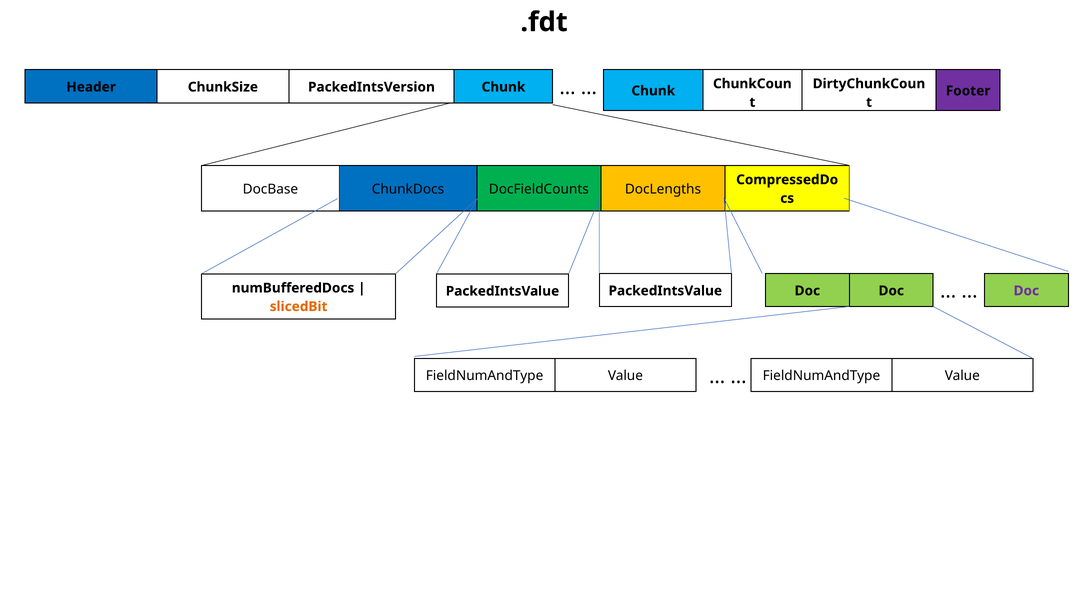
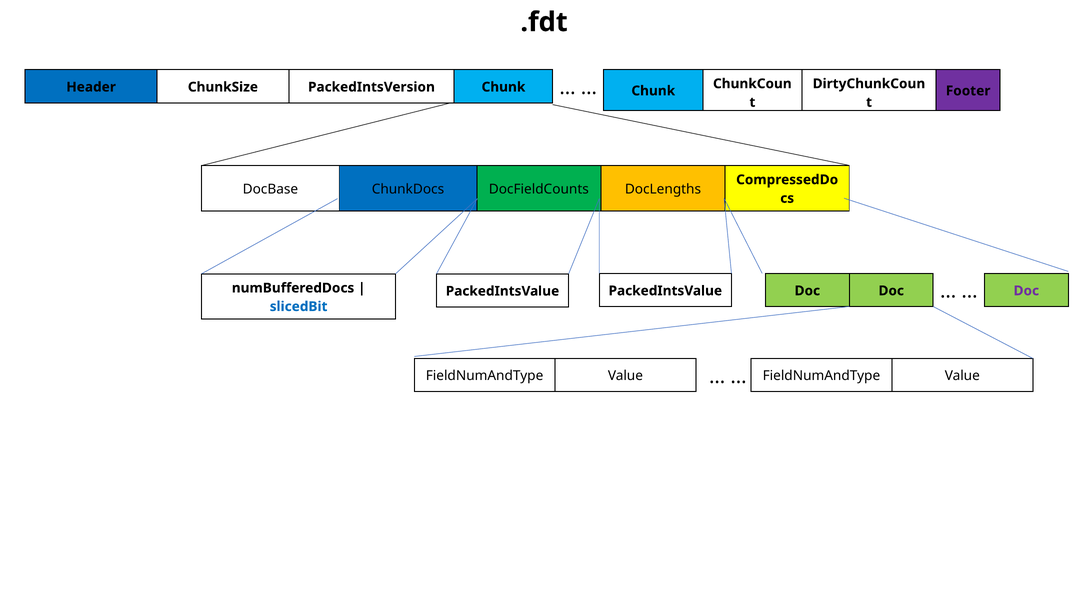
slicedBit colour: orange -> blue
